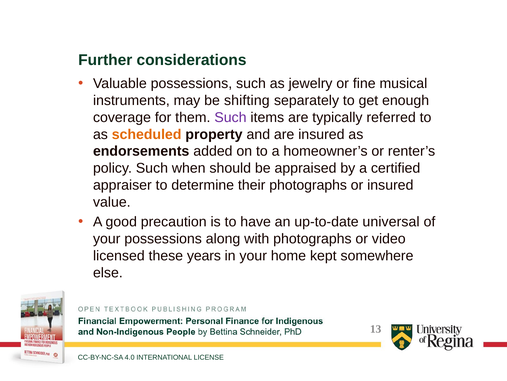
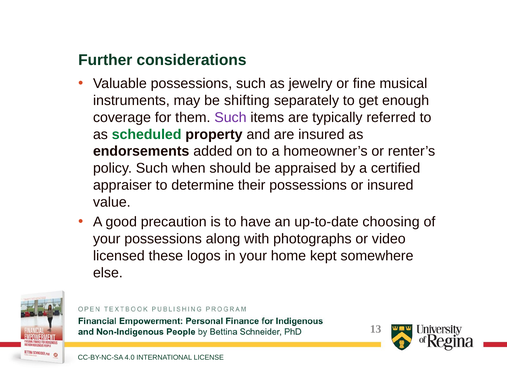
scheduled colour: orange -> green
their photographs: photographs -> possessions
universal: universal -> choosing
years: years -> logos
